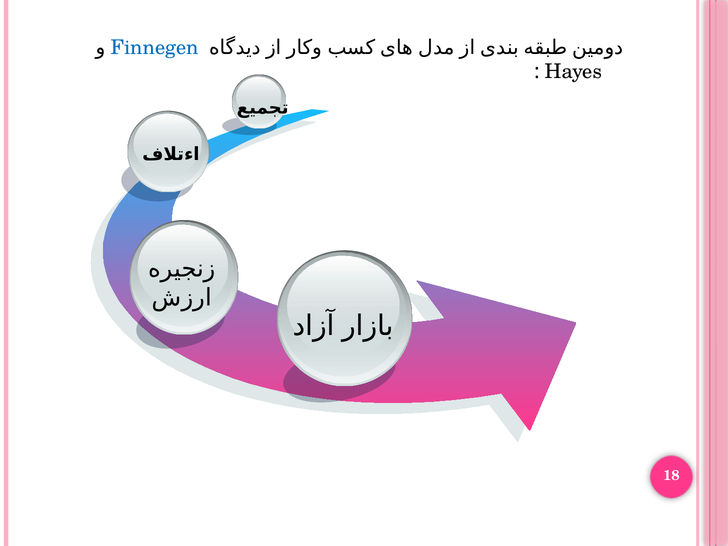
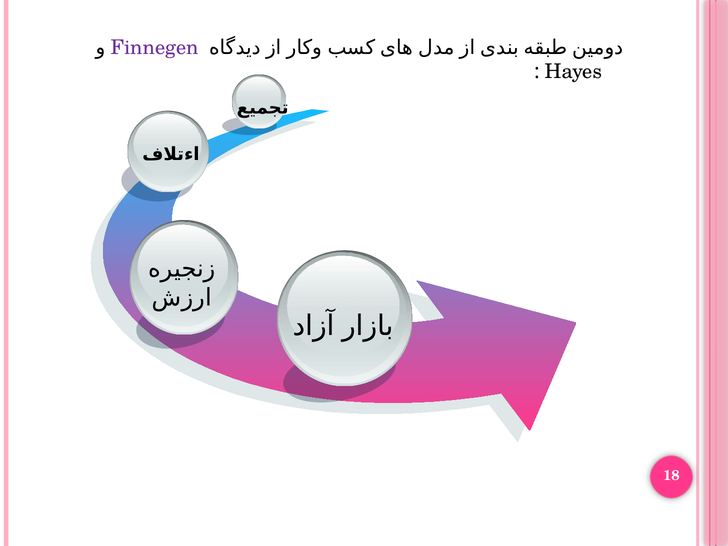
Finnegen colour: blue -> purple
